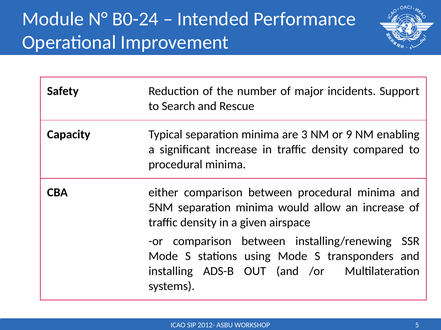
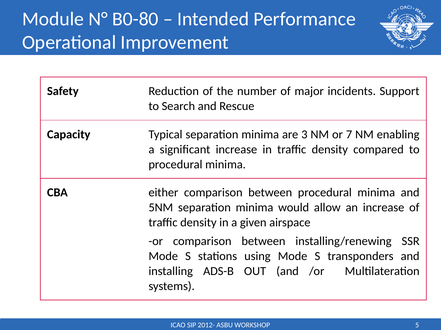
B0-24: B0-24 -> B0-80
9: 9 -> 7
